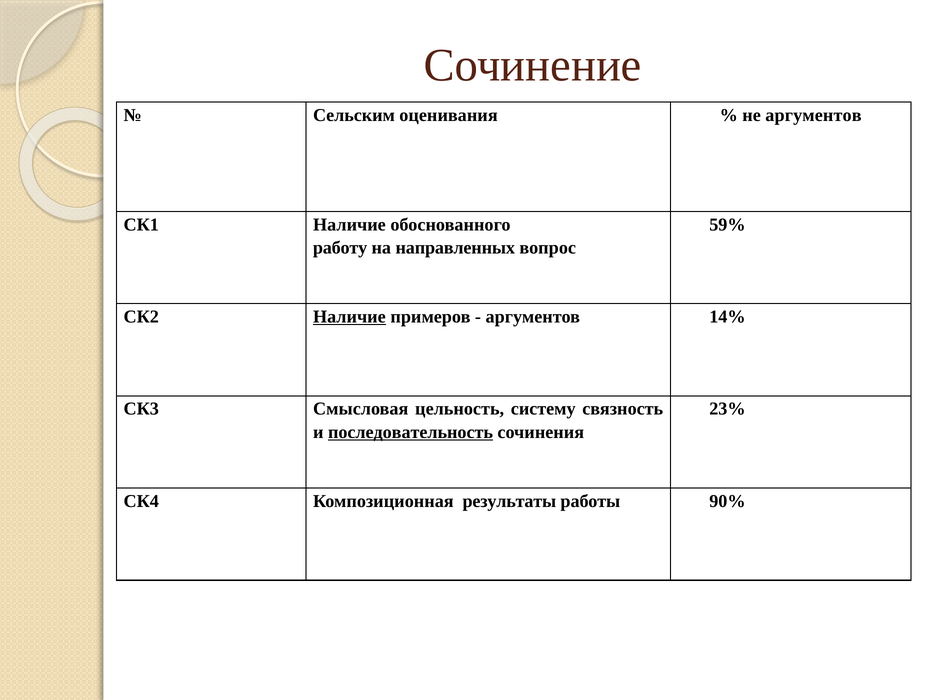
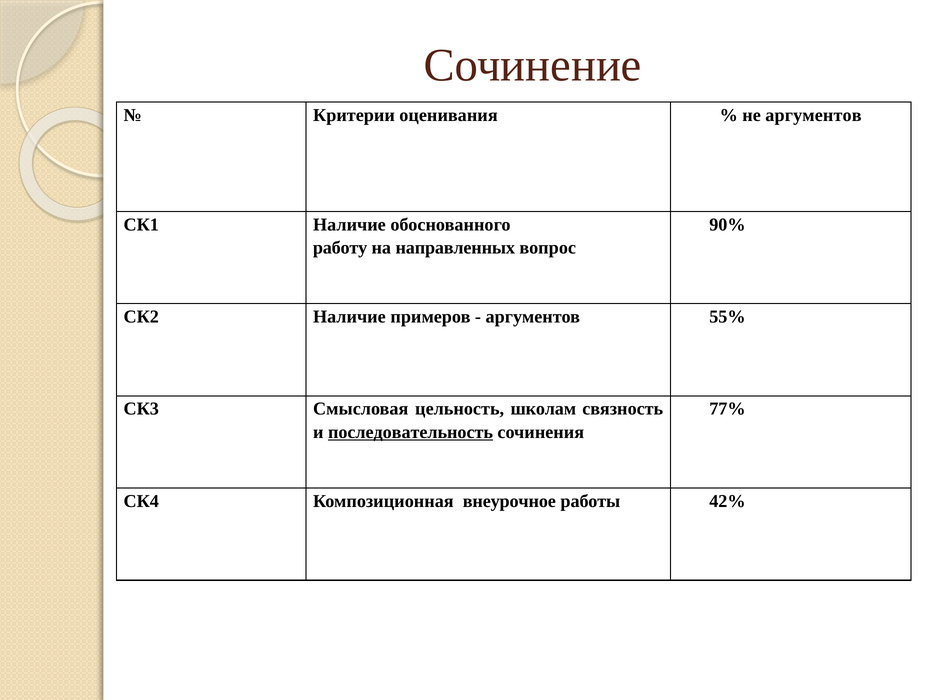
Сельским: Сельским -> Критерии
59%: 59% -> 90%
Наличие at (349, 317) underline: present -> none
14%: 14% -> 55%
систему: систему -> школам
23%: 23% -> 77%
результаты: результаты -> внеурочное
90%: 90% -> 42%
